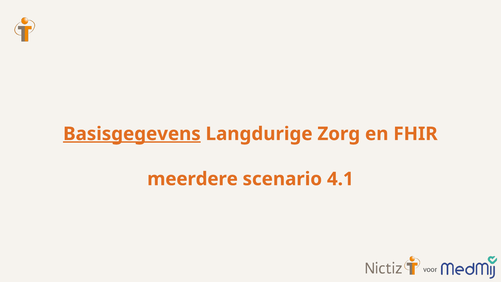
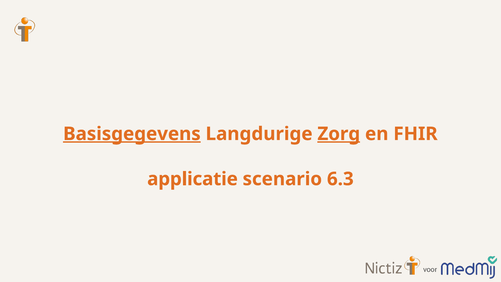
Zorg underline: none -> present
meerdere: meerdere -> applicatie
4.1: 4.1 -> 6.3
